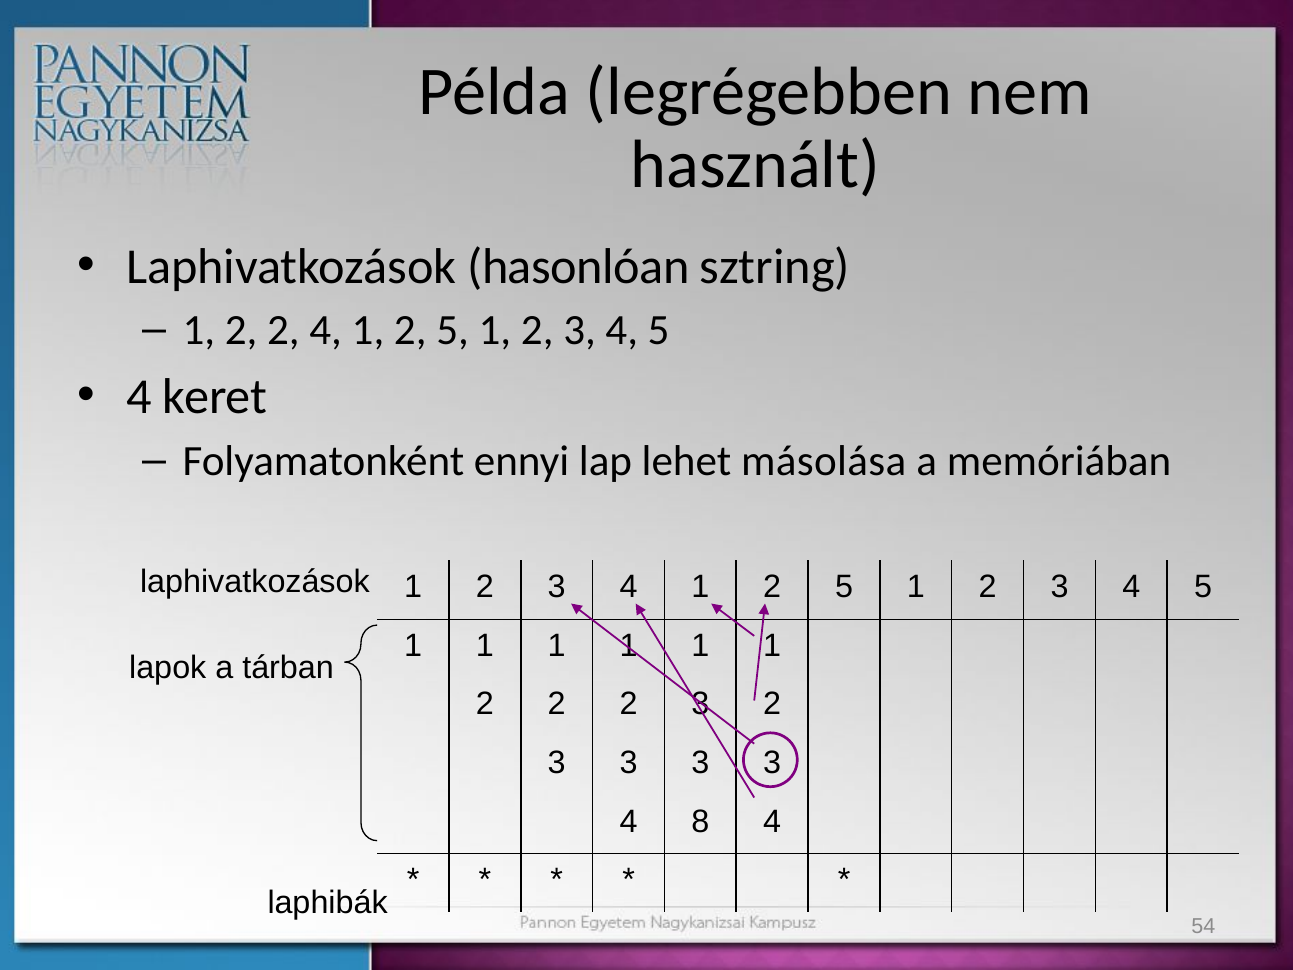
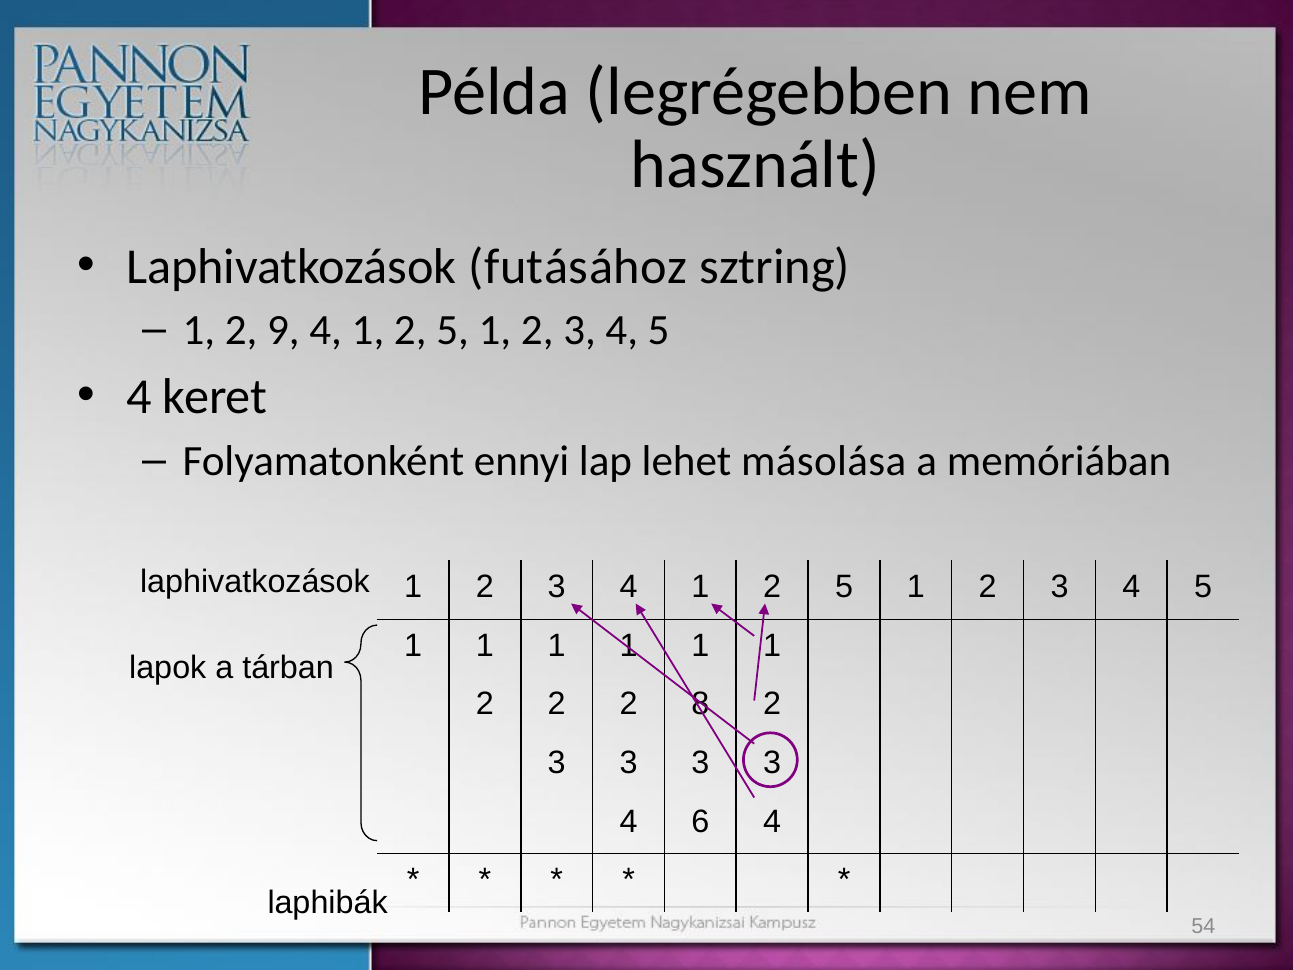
hasonlóan: hasonlóan -> futásához
2 at (283, 330): 2 -> 9
2 2 3: 3 -> 8
8: 8 -> 6
